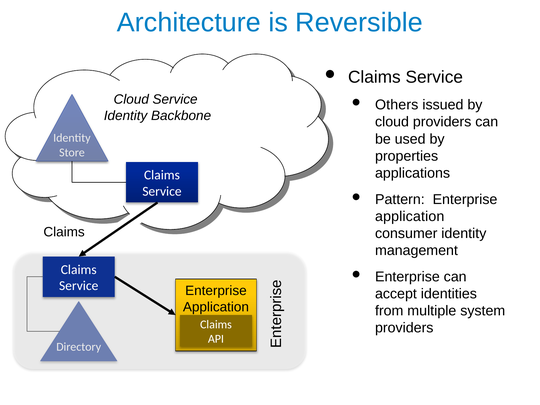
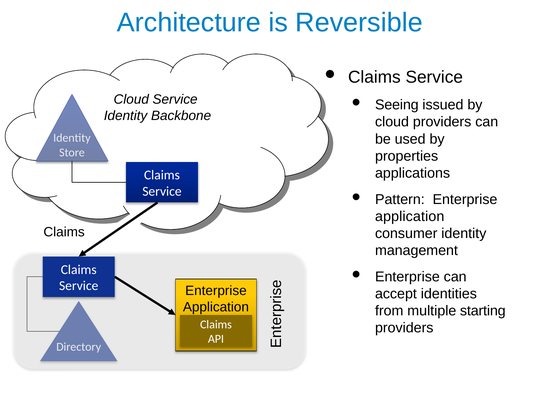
Others: Others -> Seeing
system: system -> starting
